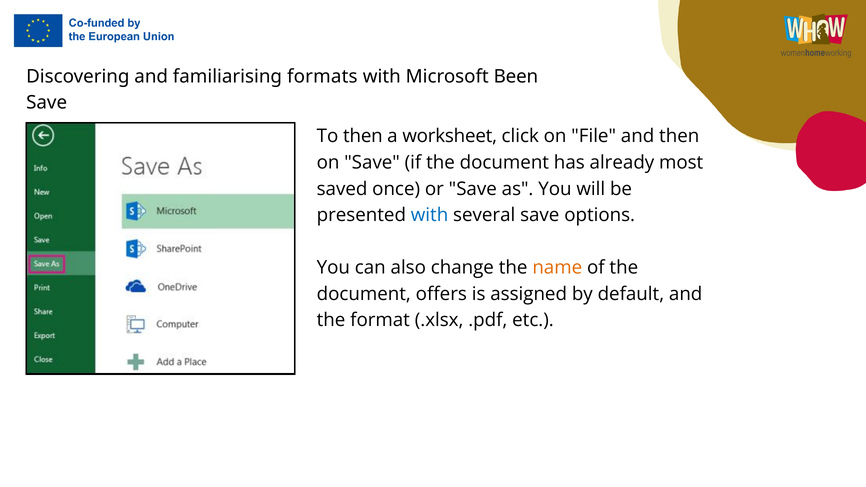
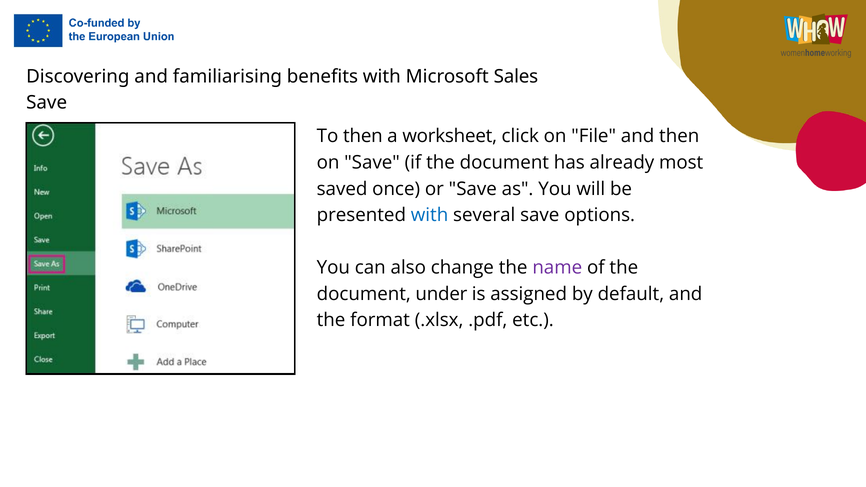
formats: formats -> benefits
Been: Been -> Sales
name colour: orange -> purple
offers: offers -> under
